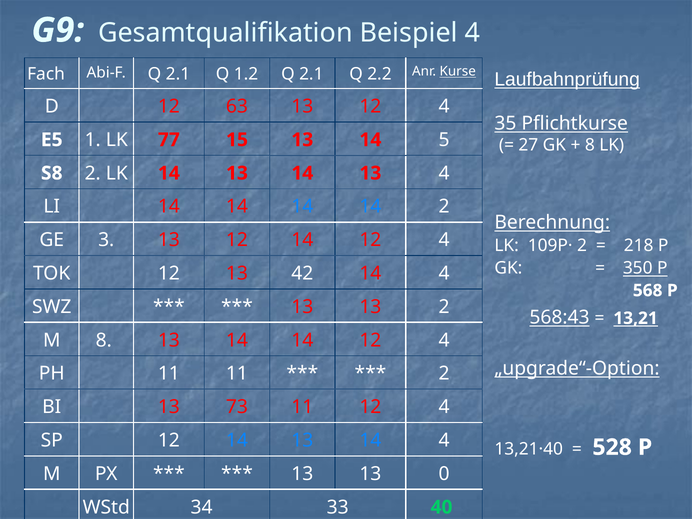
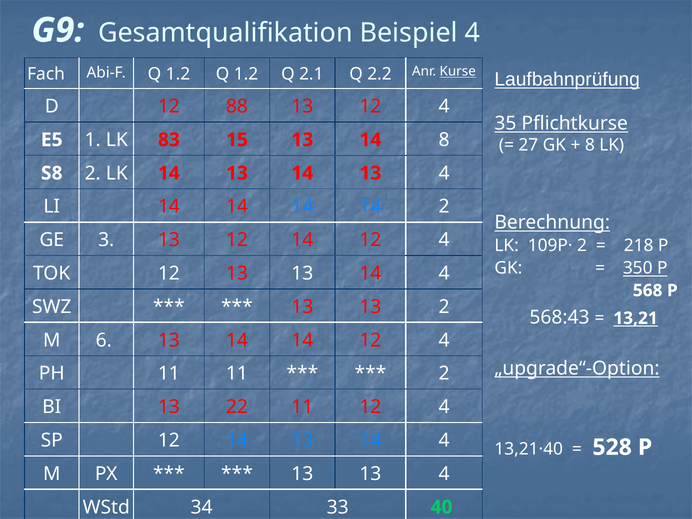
Abi-F Q 2.1: 2.1 -> 1.2
63: 63 -> 88
77: 77 -> 83
14 5: 5 -> 8
12 13 42: 42 -> 13
568:43 underline: present -> none
M 8: 8 -> 6
73: 73 -> 22
13 13 0: 0 -> 4
